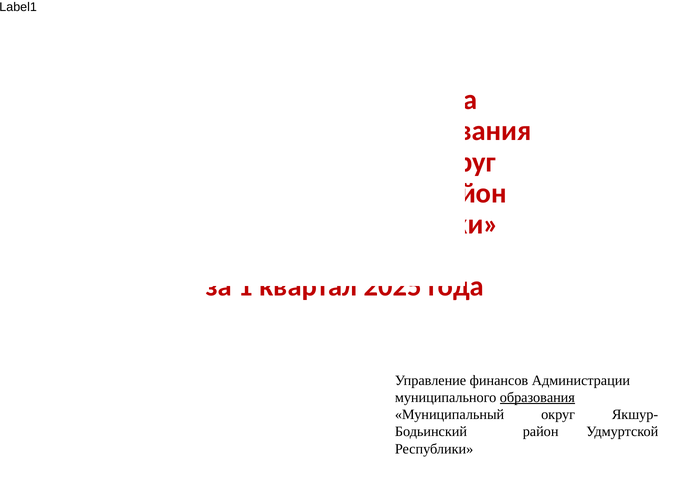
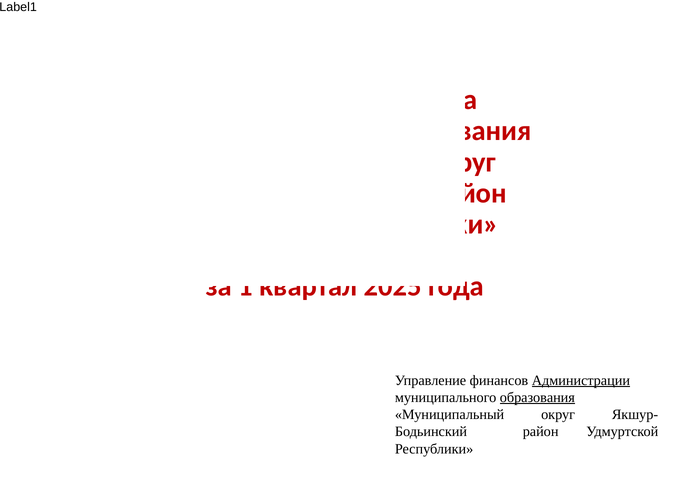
Администрации underline: none -> present
